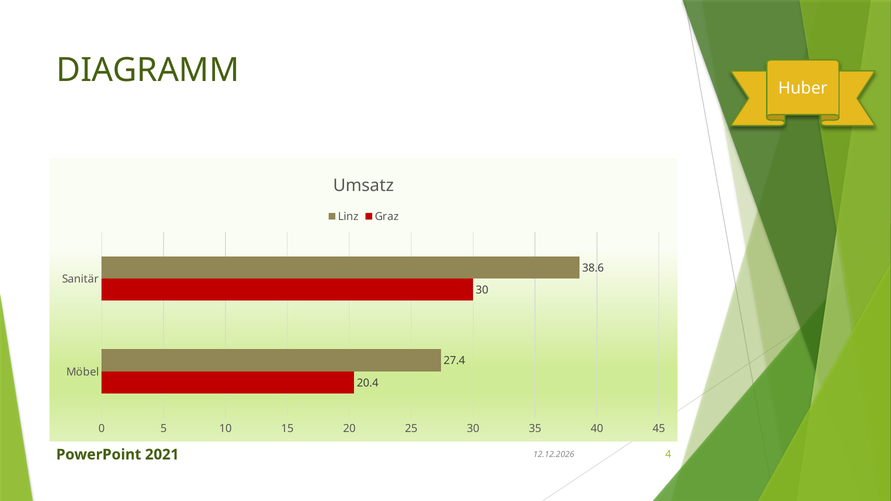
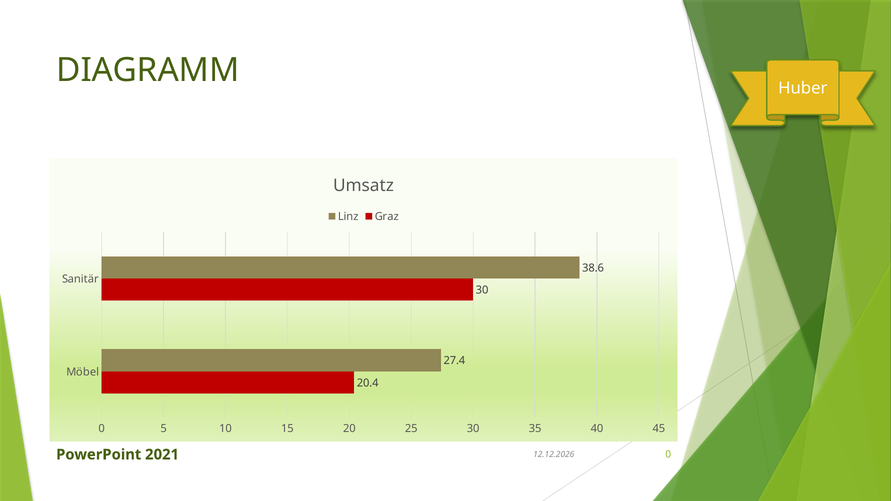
2021 4: 4 -> 0
